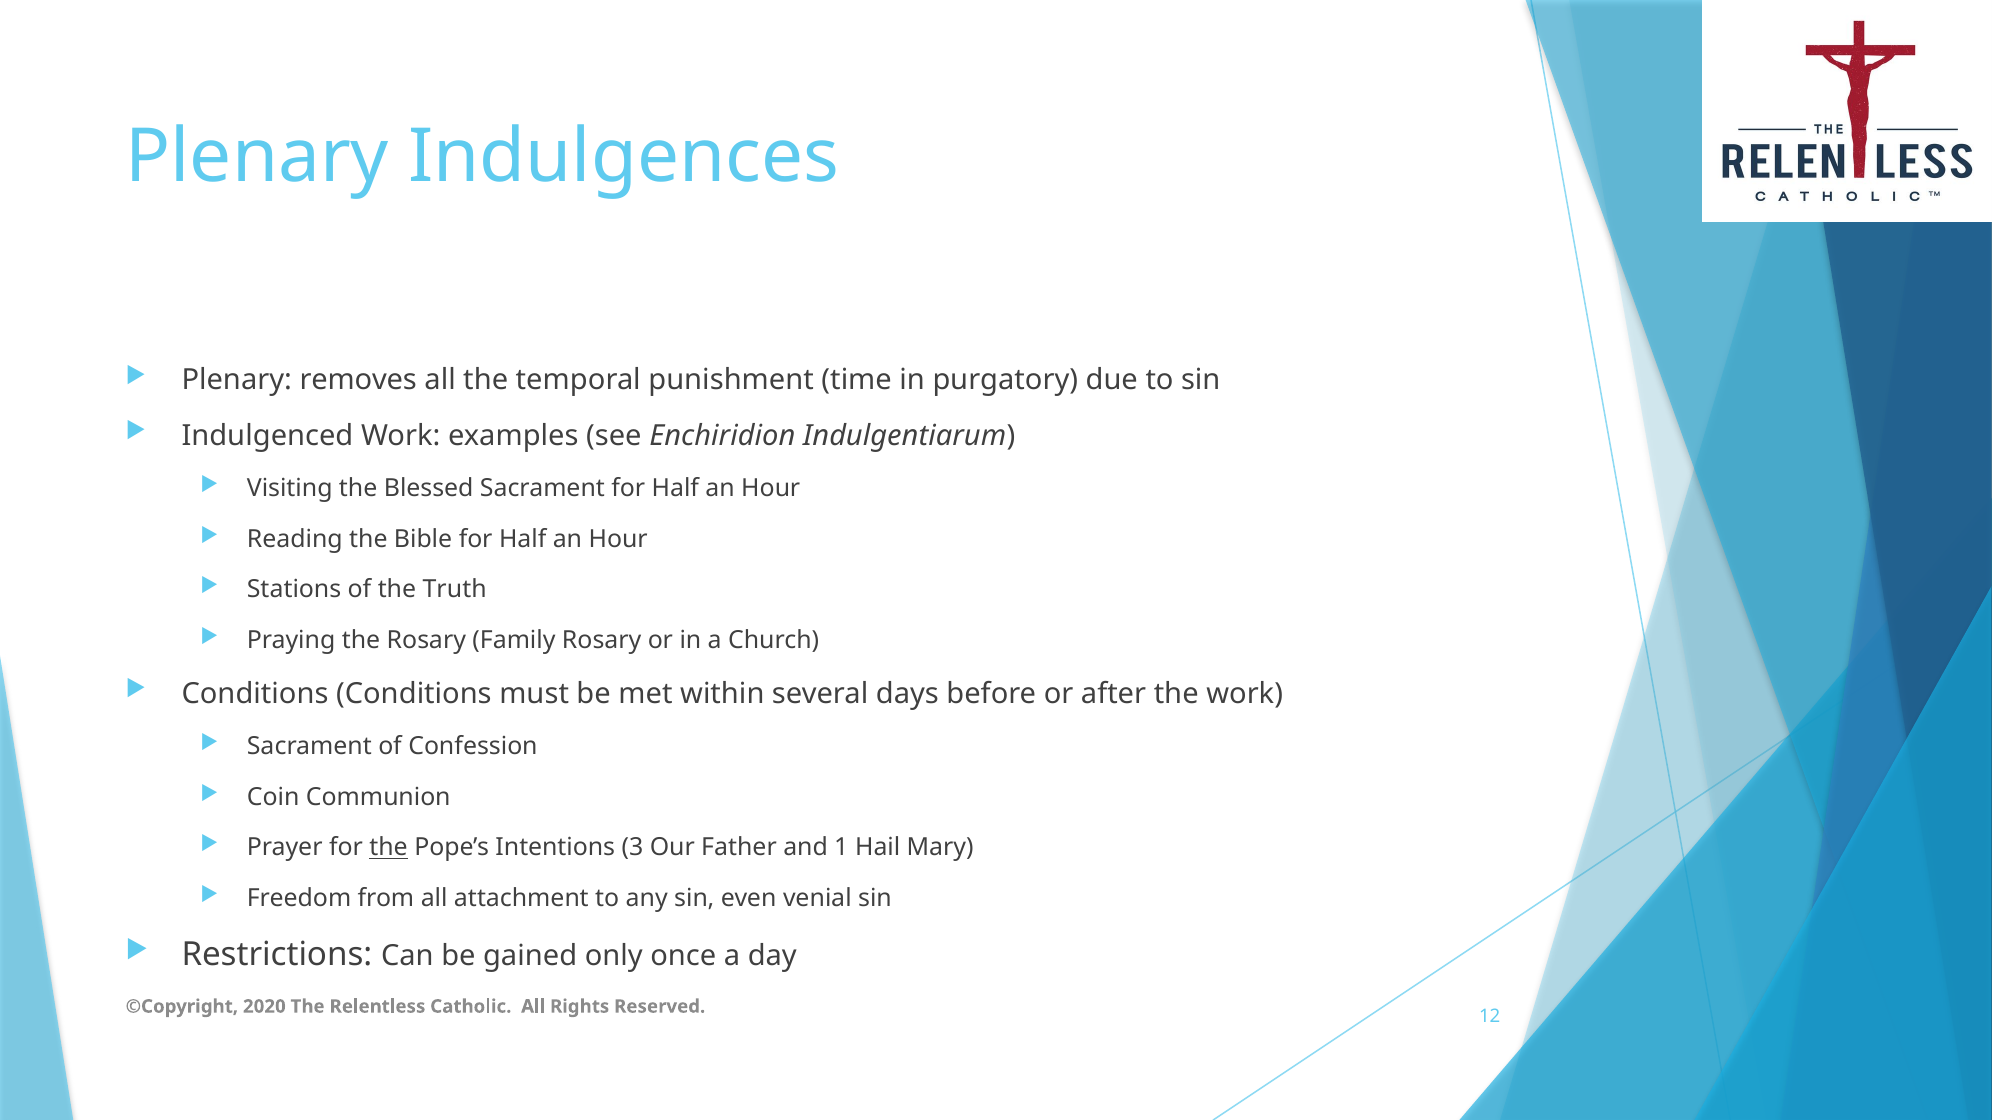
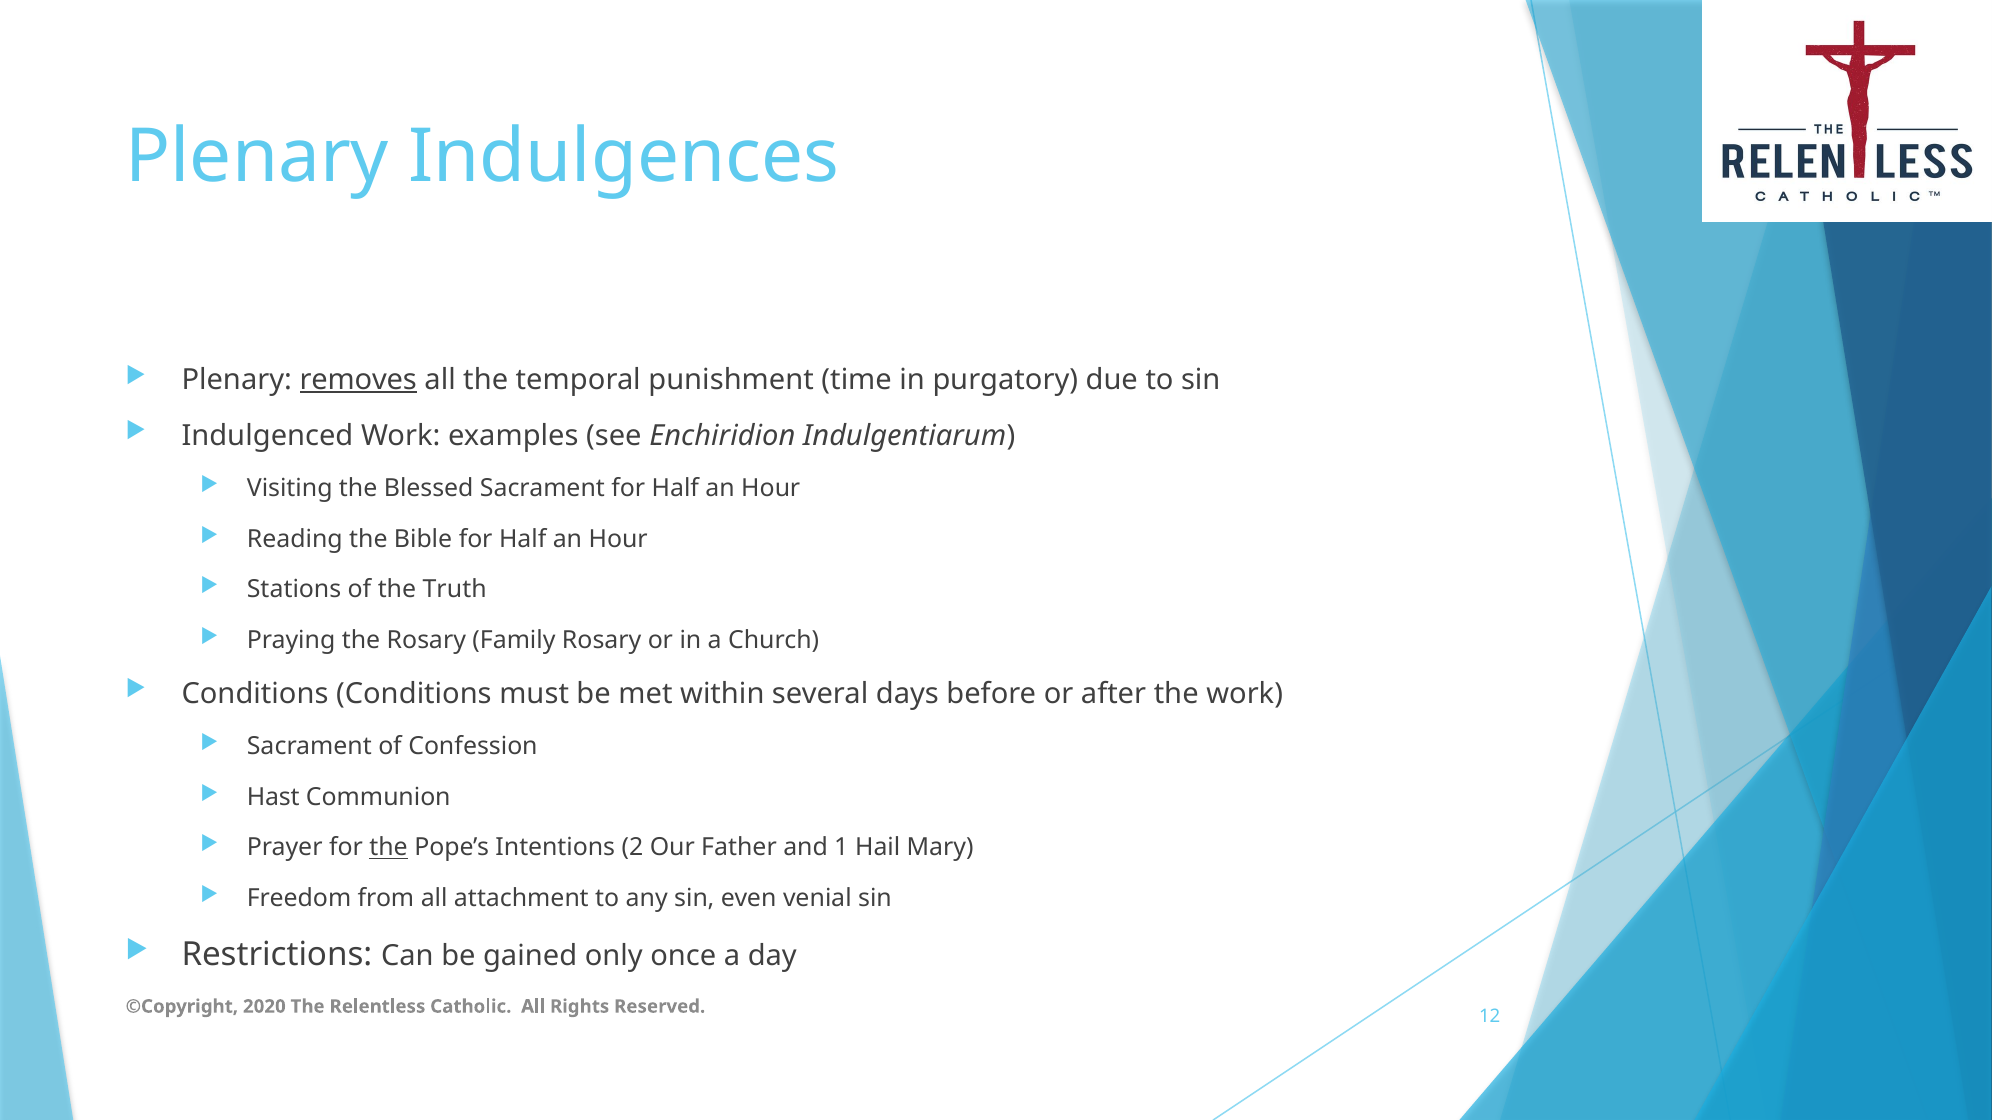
removes underline: none -> present
Coin: Coin -> Hast
3: 3 -> 2
